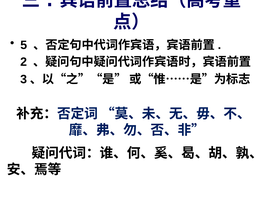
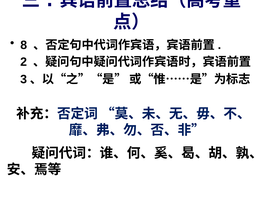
5: 5 -> 8
